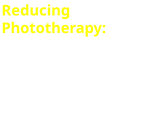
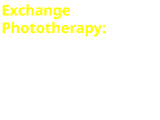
Reducing: Reducing -> Exchange
